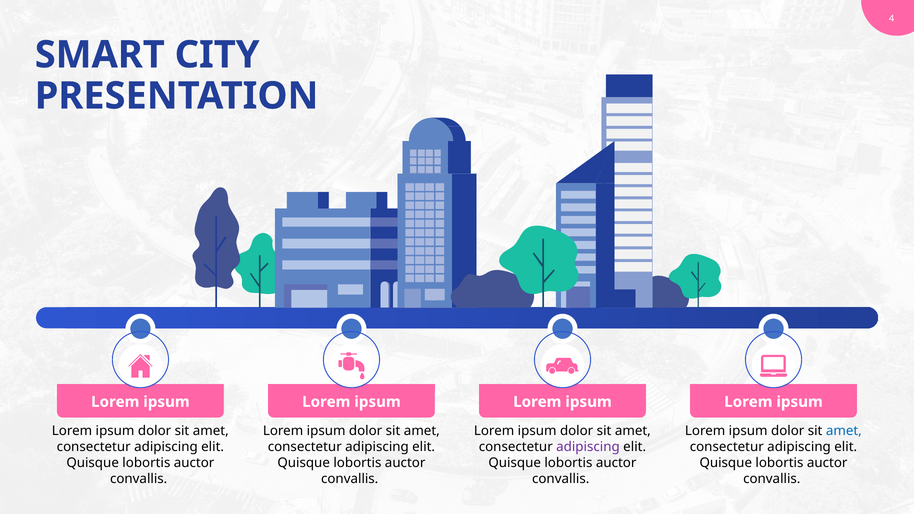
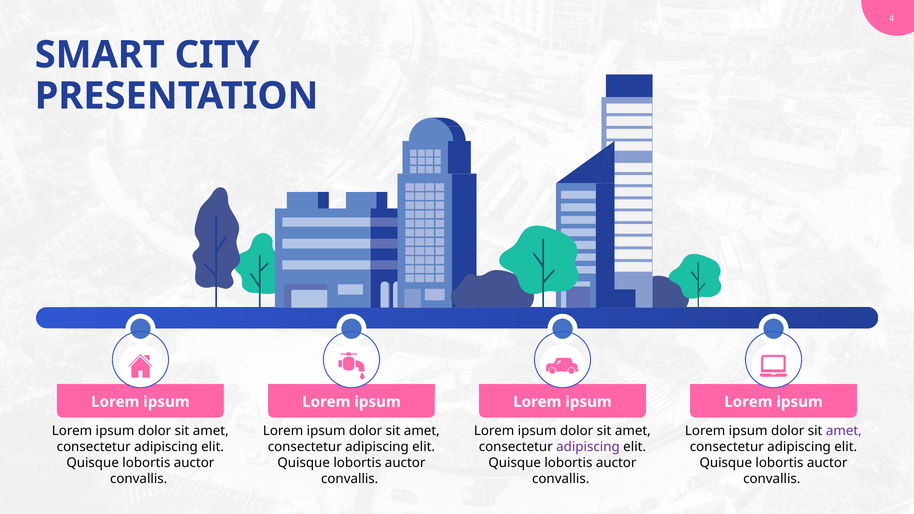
amet at (844, 431) colour: blue -> purple
